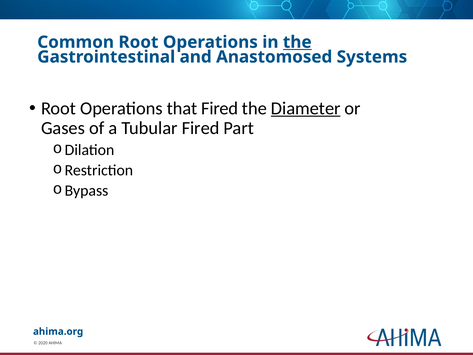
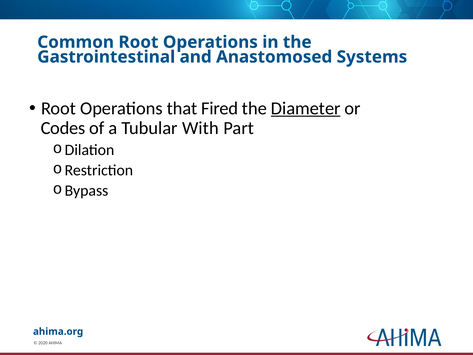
the at (297, 42) underline: present -> none
Gases: Gases -> Codes
Tubular Fired: Fired -> With
